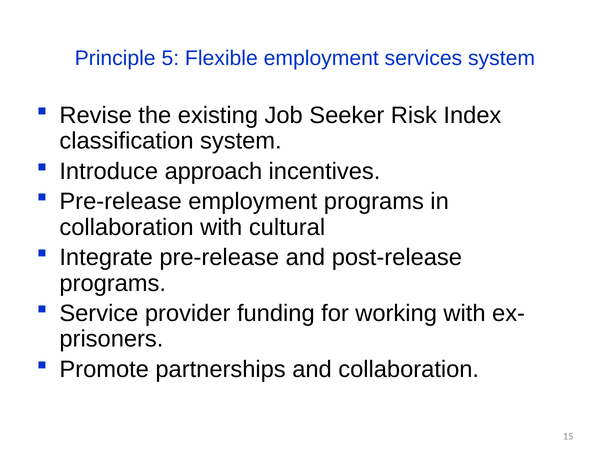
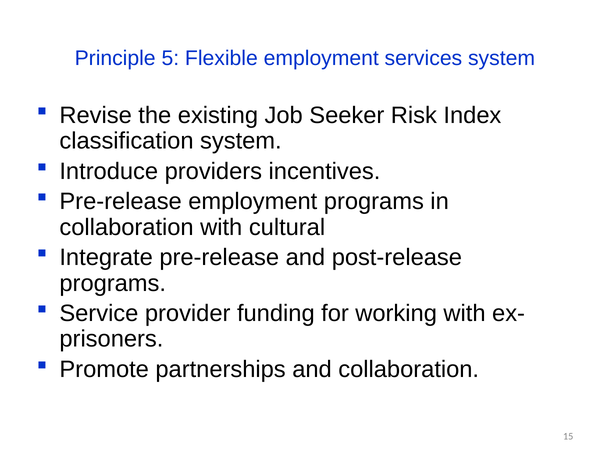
approach: approach -> providers
